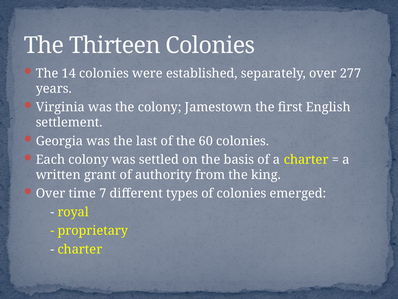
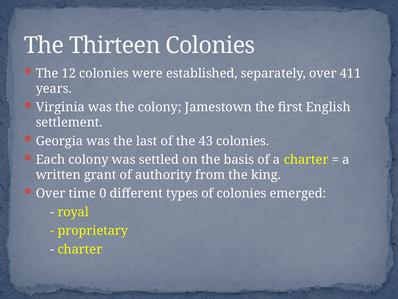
14: 14 -> 12
277: 277 -> 411
60: 60 -> 43
7: 7 -> 0
